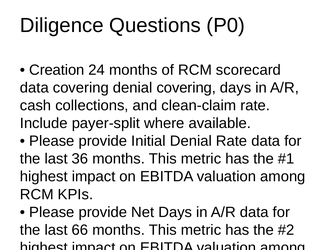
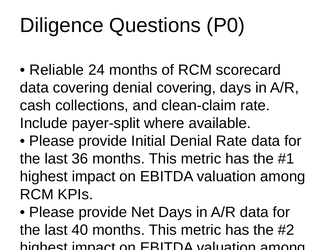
Creation: Creation -> Reliable
66: 66 -> 40
